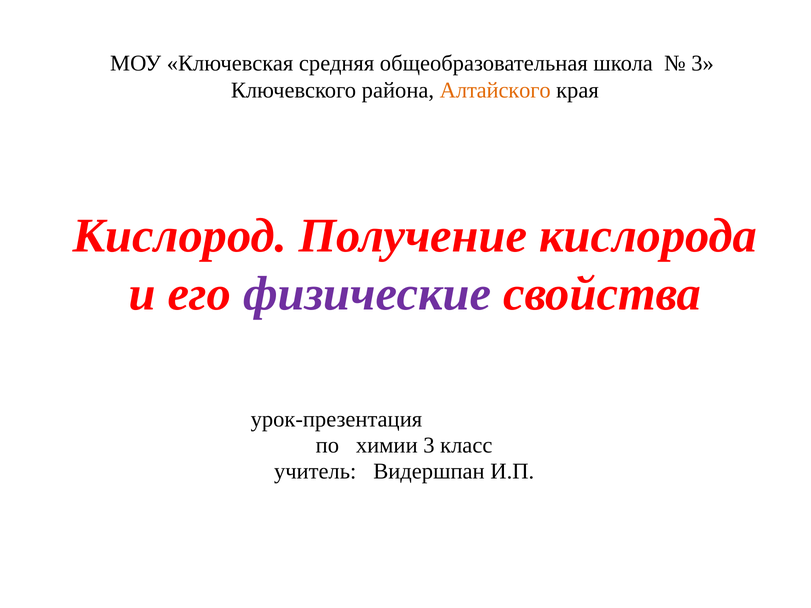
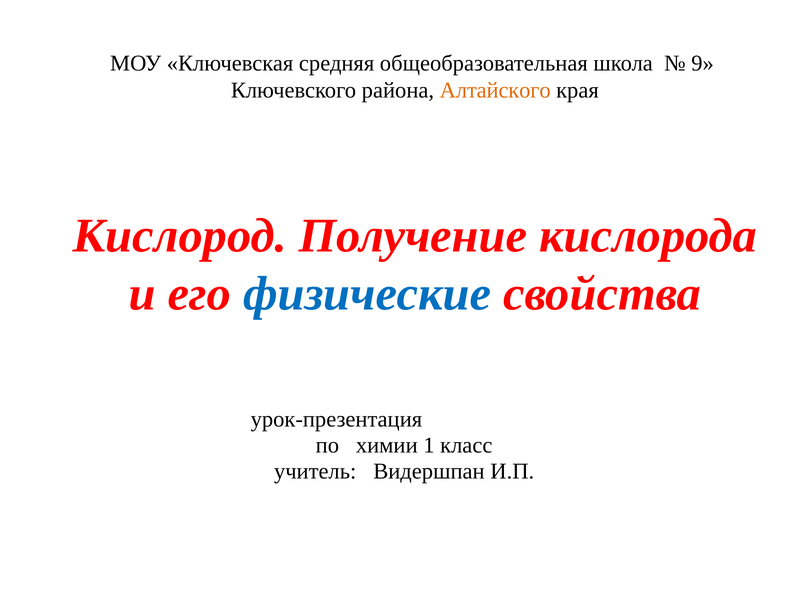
3 at (703, 63): 3 -> 9
физические colour: purple -> blue
химии 3: 3 -> 1
